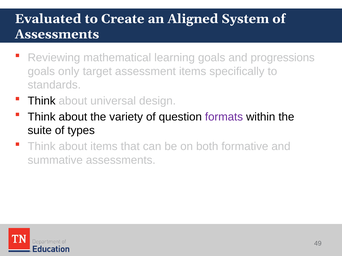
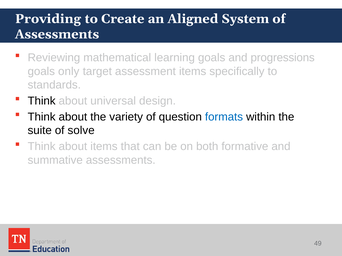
Evaluated: Evaluated -> Providing
formats colour: purple -> blue
types: types -> solve
